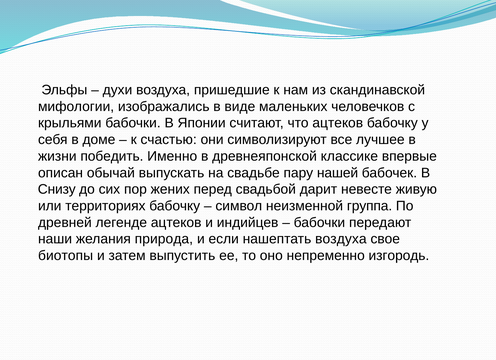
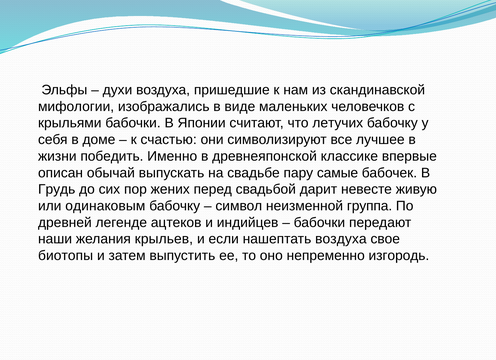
что ацтеков: ацтеков -> летучих
нашей: нашей -> самые
Снизу: Снизу -> Грудь
территориях: территориях -> одинаковым
природа: природа -> крыльев
